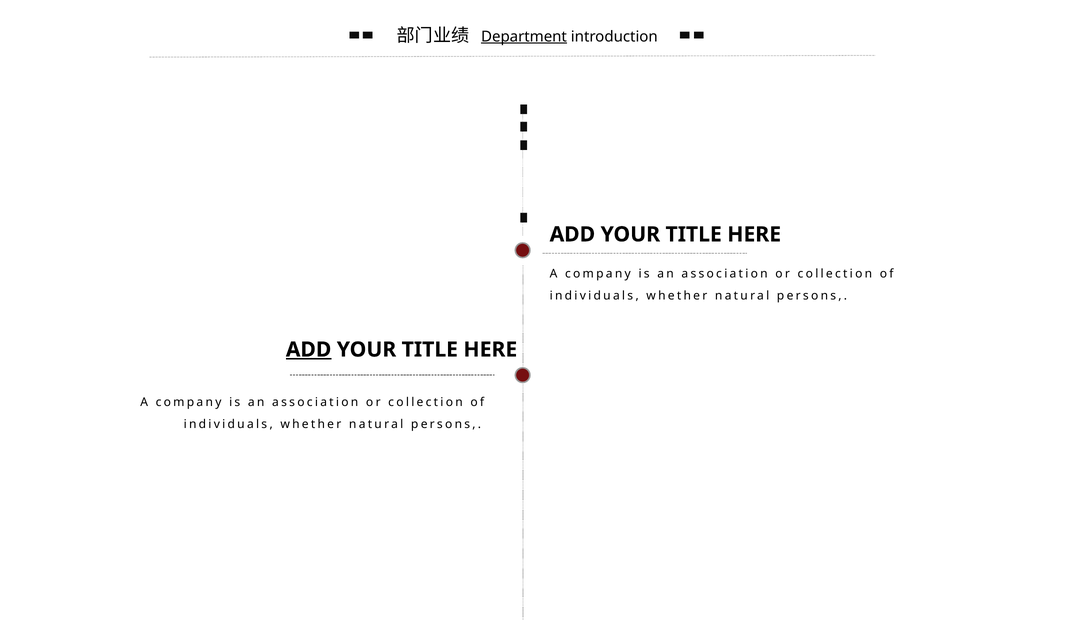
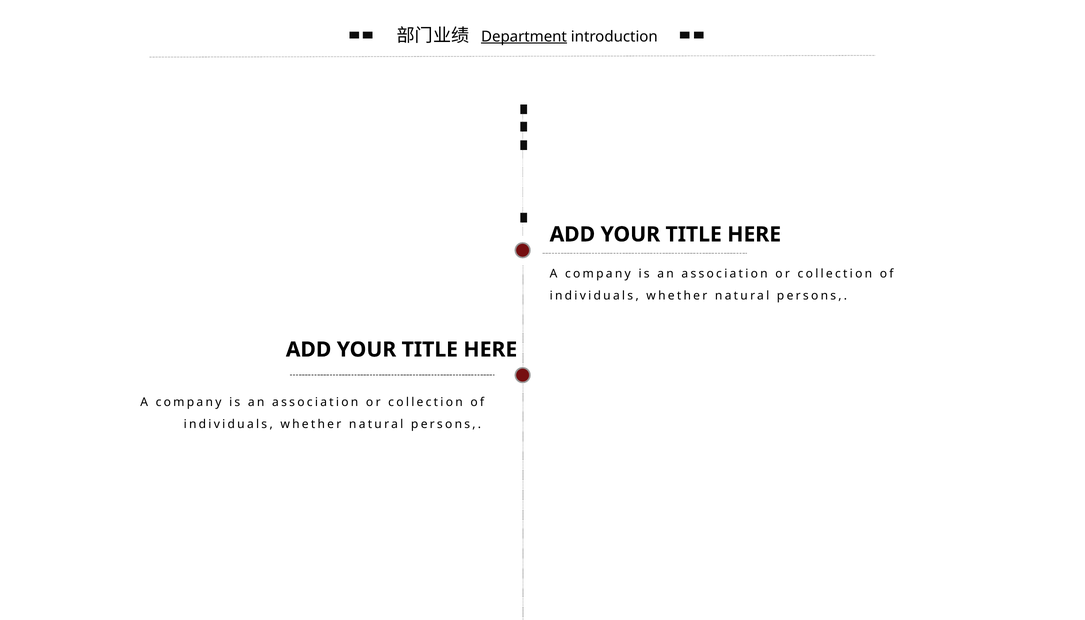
ADD at (309, 349) underline: present -> none
